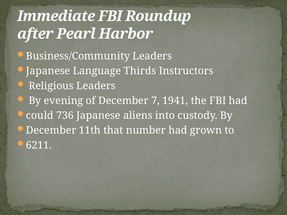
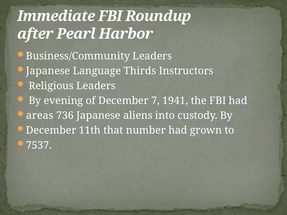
could: could -> areas
6211: 6211 -> 7537
